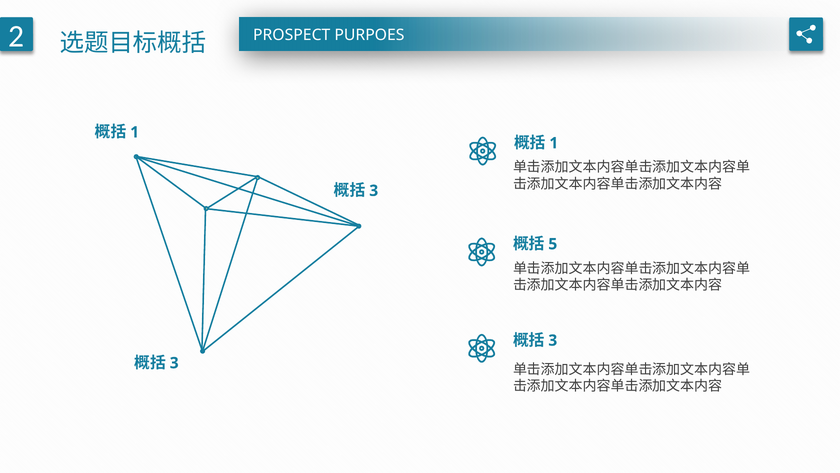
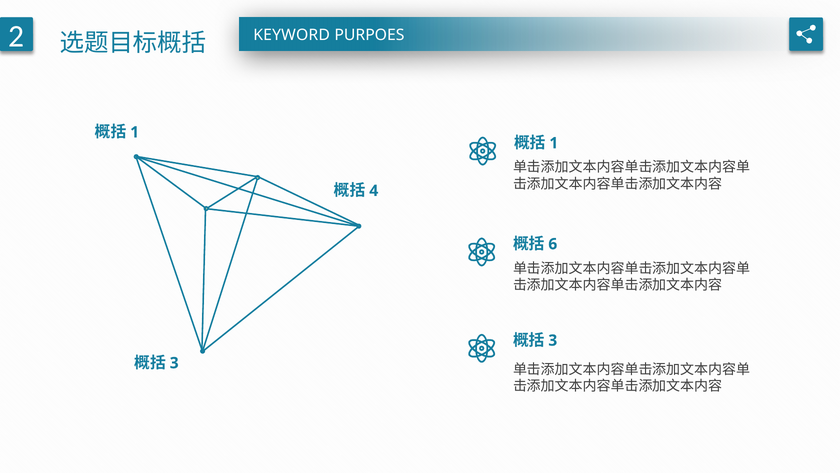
PROSPECT: PROSPECT -> KEYWORD
3 at (374, 191): 3 -> 4
5: 5 -> 6
